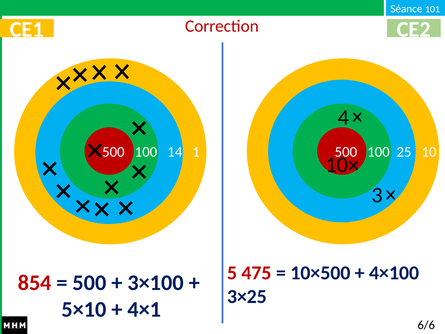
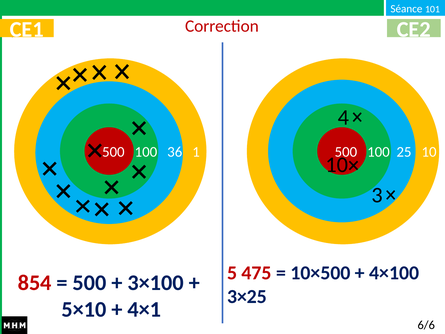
14: 14 -> 36
